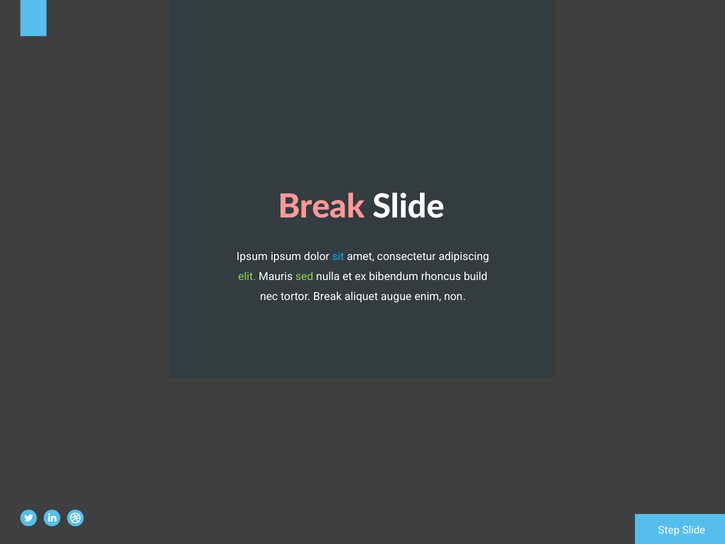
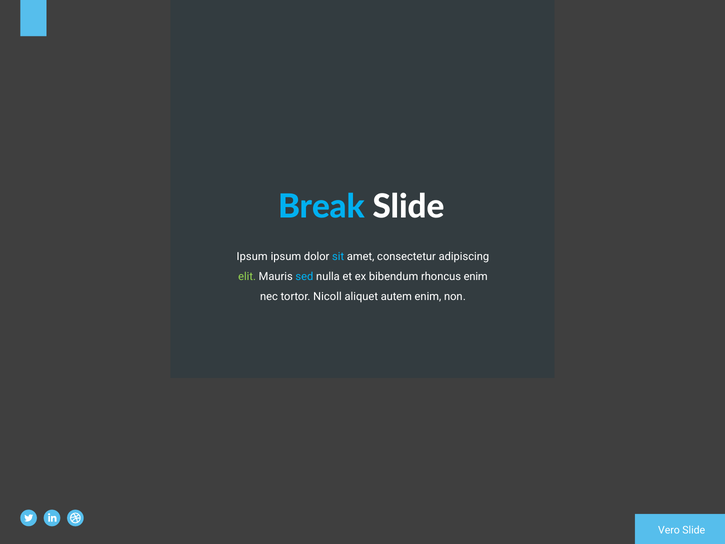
Break at (321, 207) colour: pink -> light blue
sed colour: light green -> light blue
rhoncus build: build -> enim
tortor Break: Break -> Nicoll
augue: augue -> autem
Step: Step -> Vero
